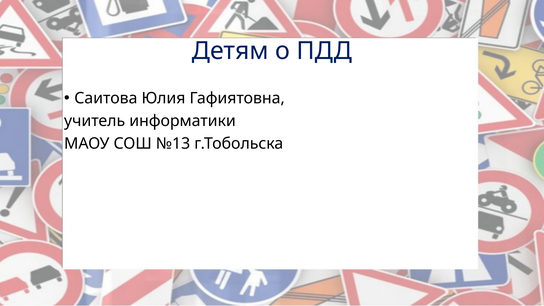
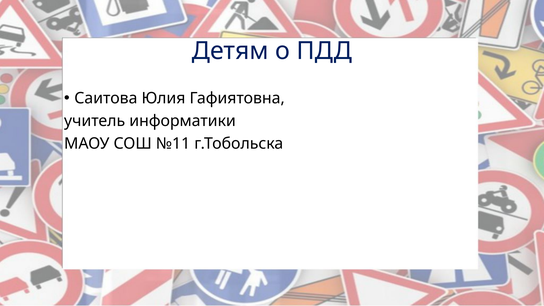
№13: №13 -> №11
